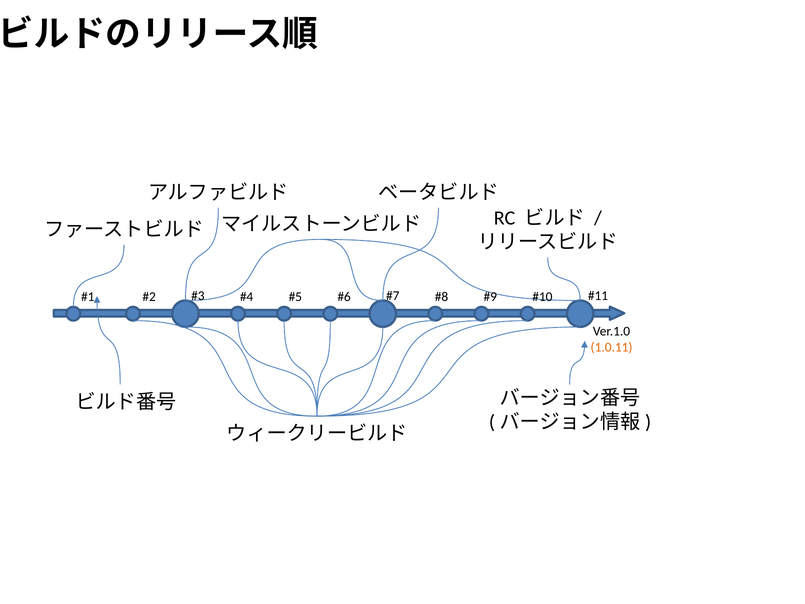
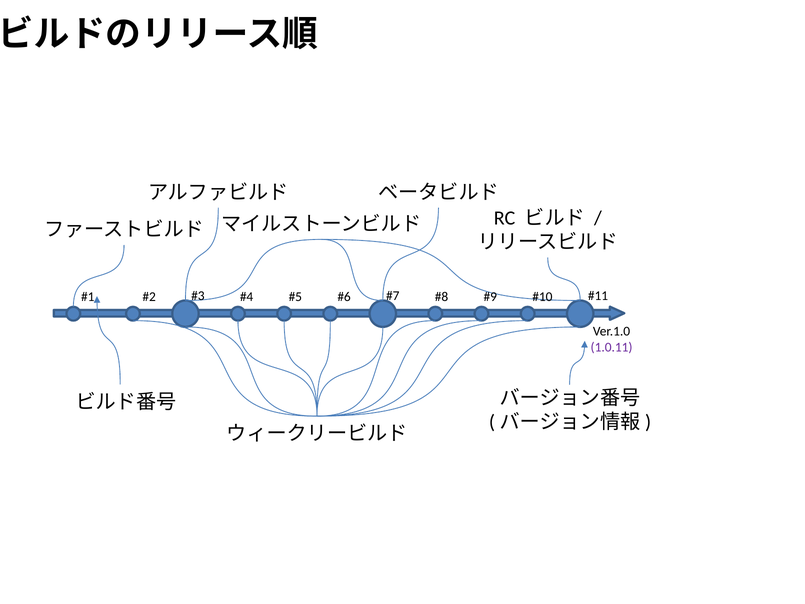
1.0.11 colour: orange -> purple
